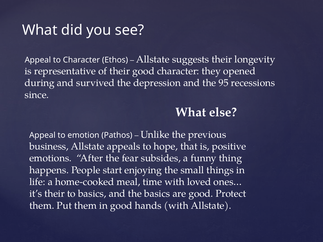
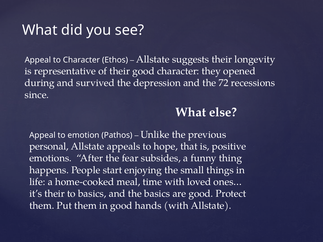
95: 95 -> 72
business: business -> personal
